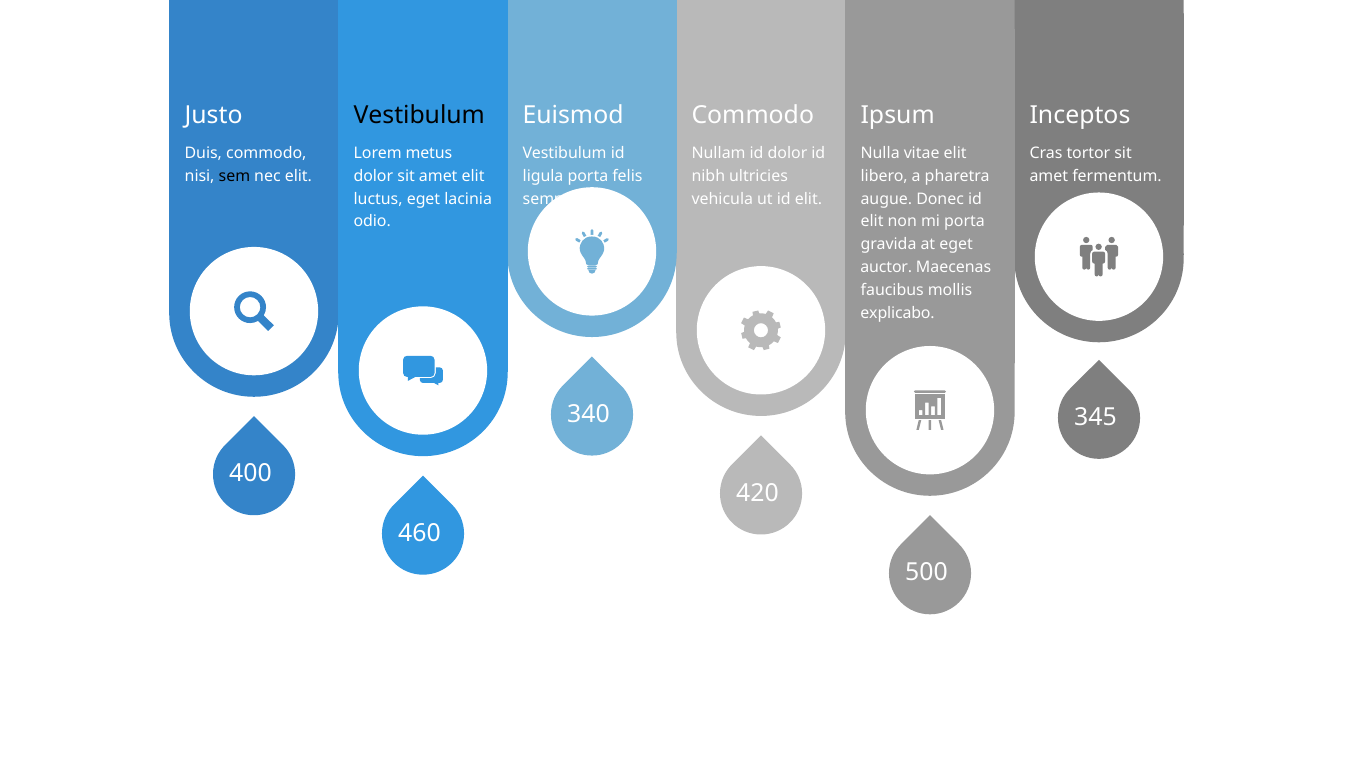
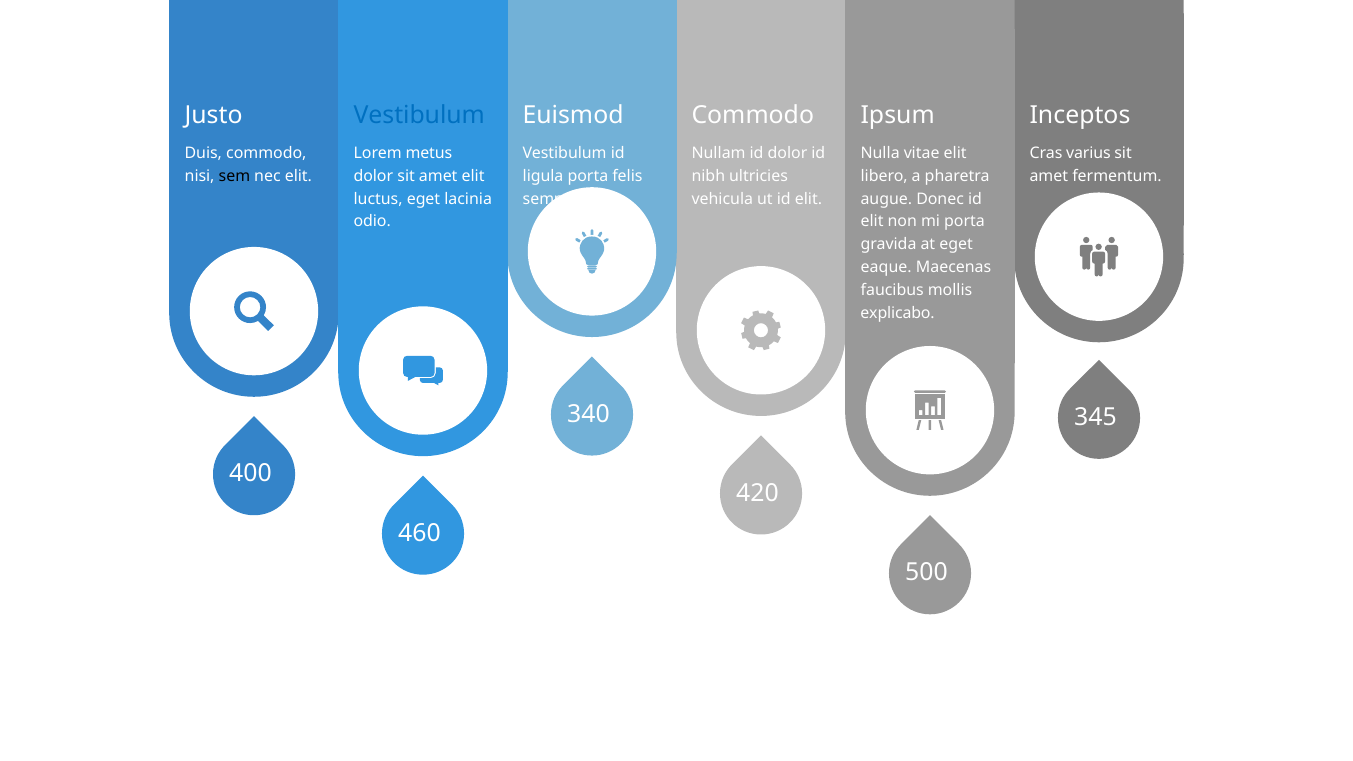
Vestibulum at (419, 115) colour: black -> blue
tortor: tortor -> varius
auctor: auctor -> eaque
